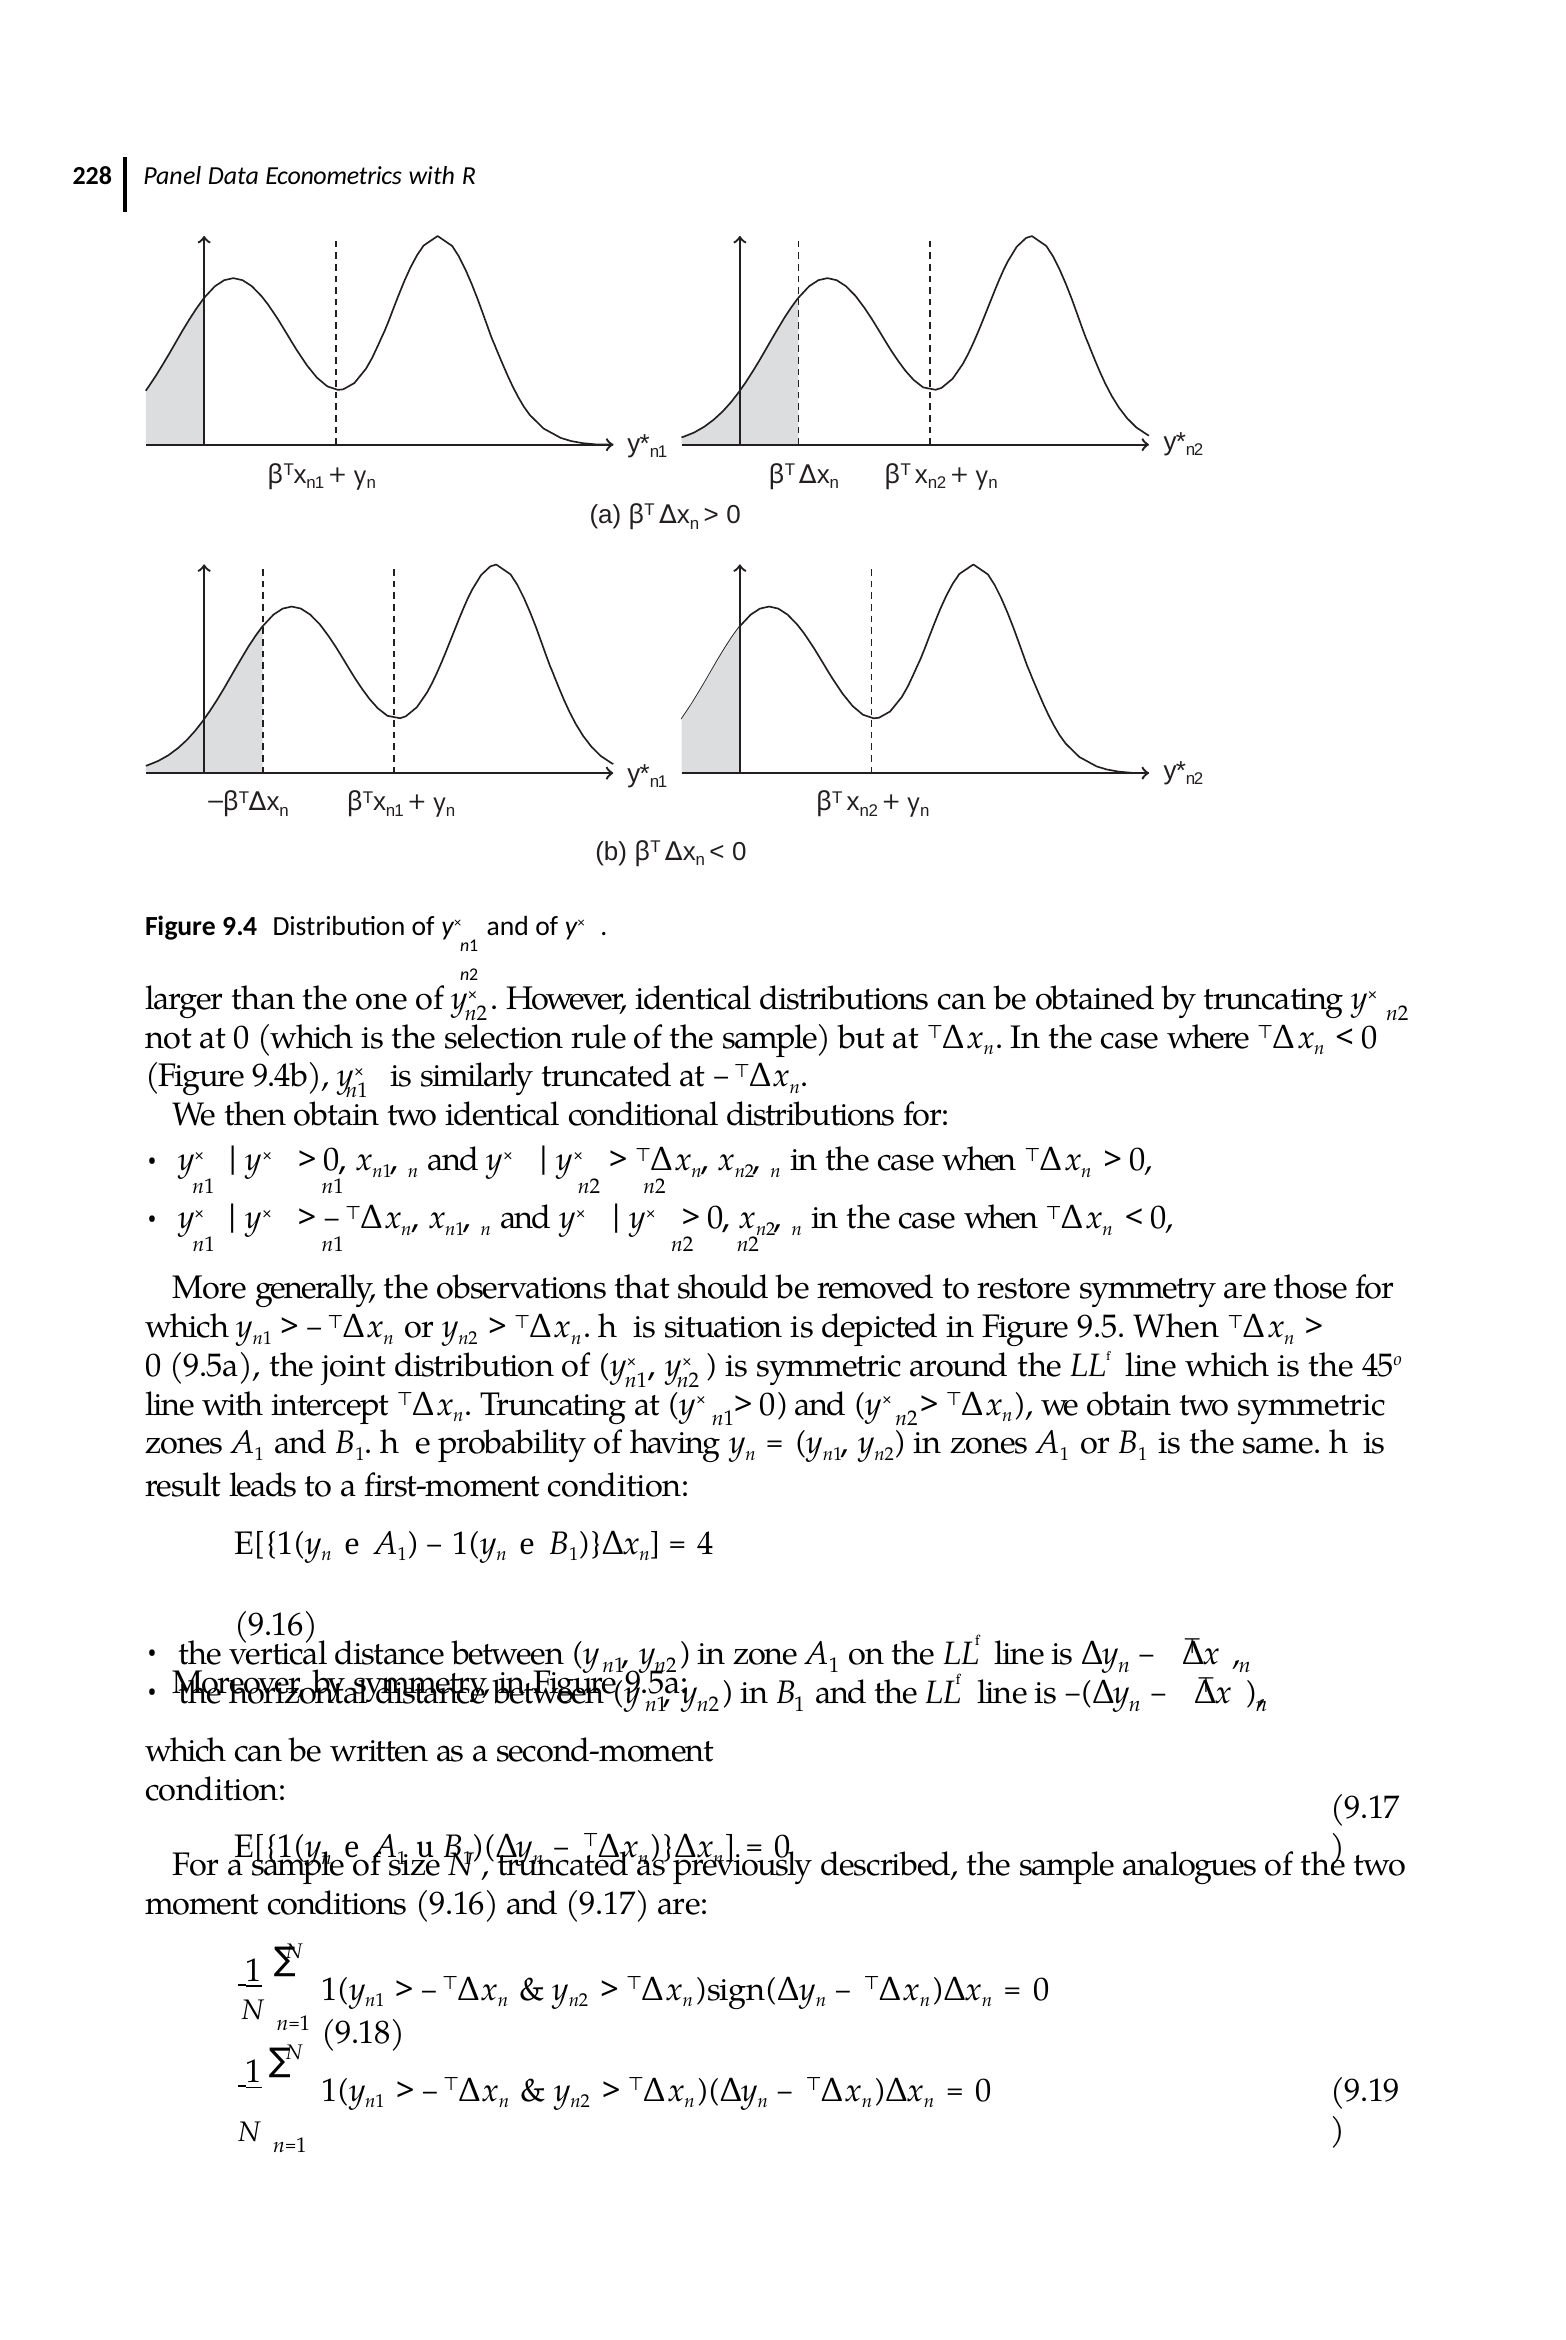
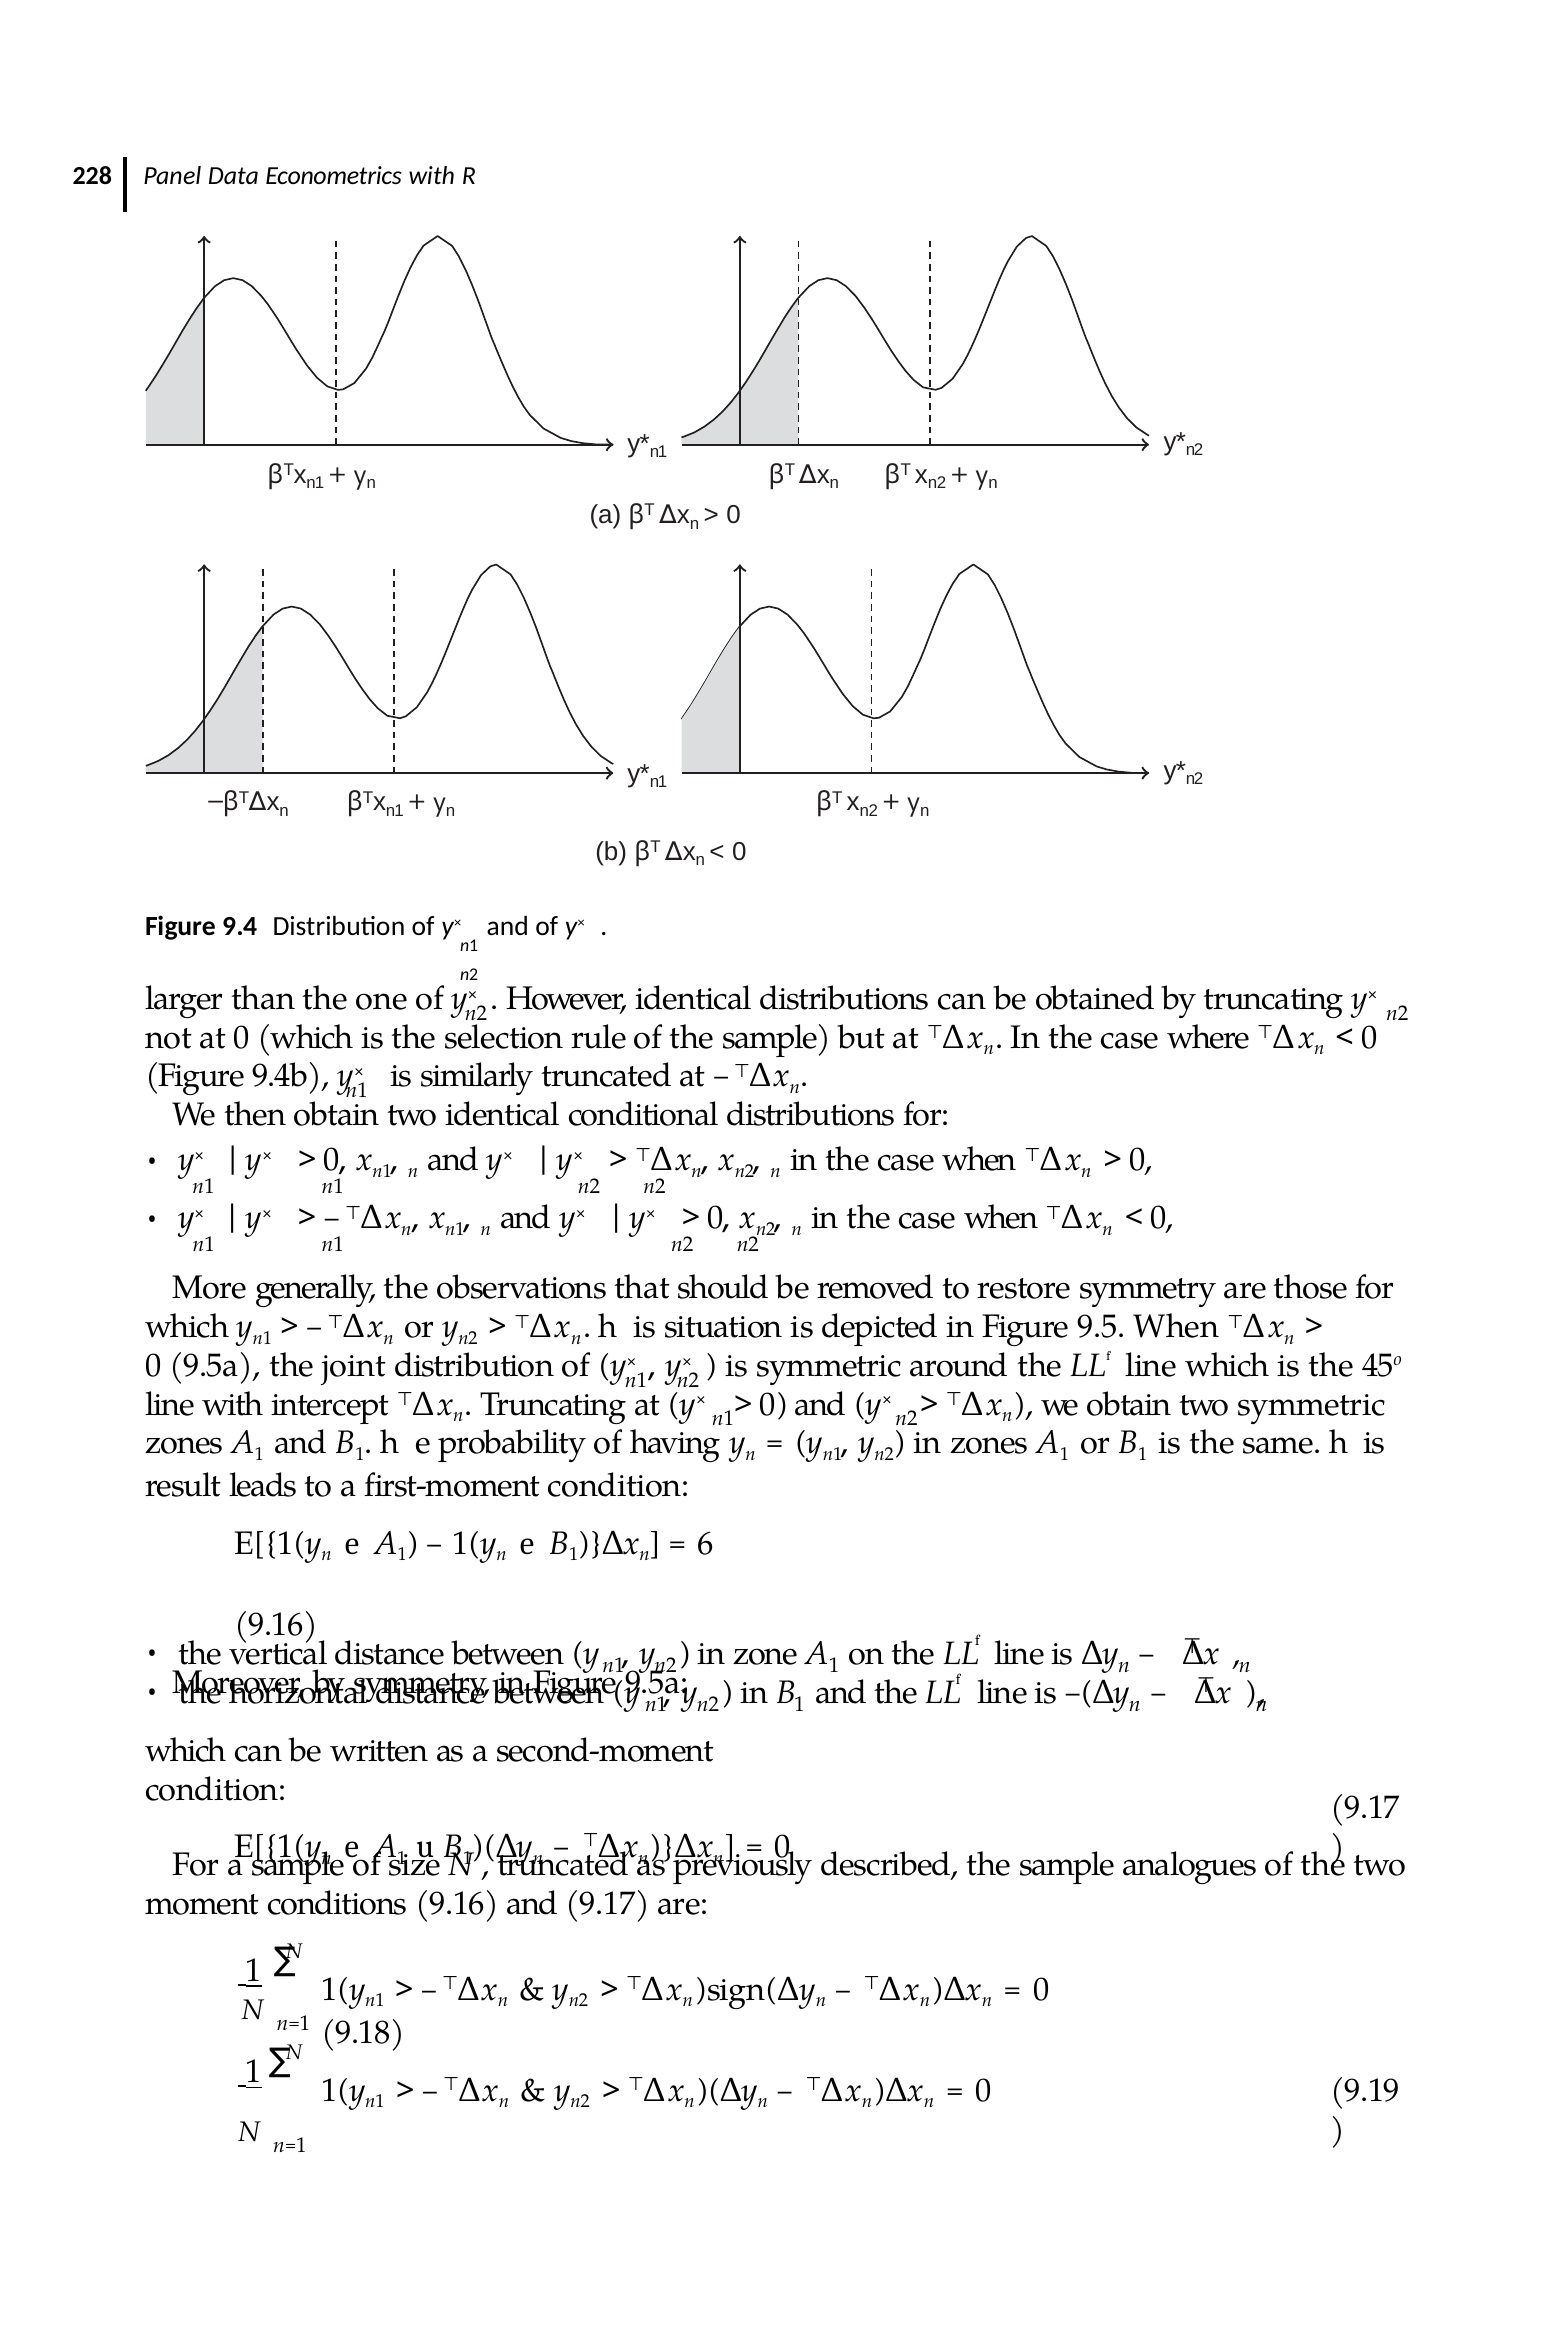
4: 4 -> 6
